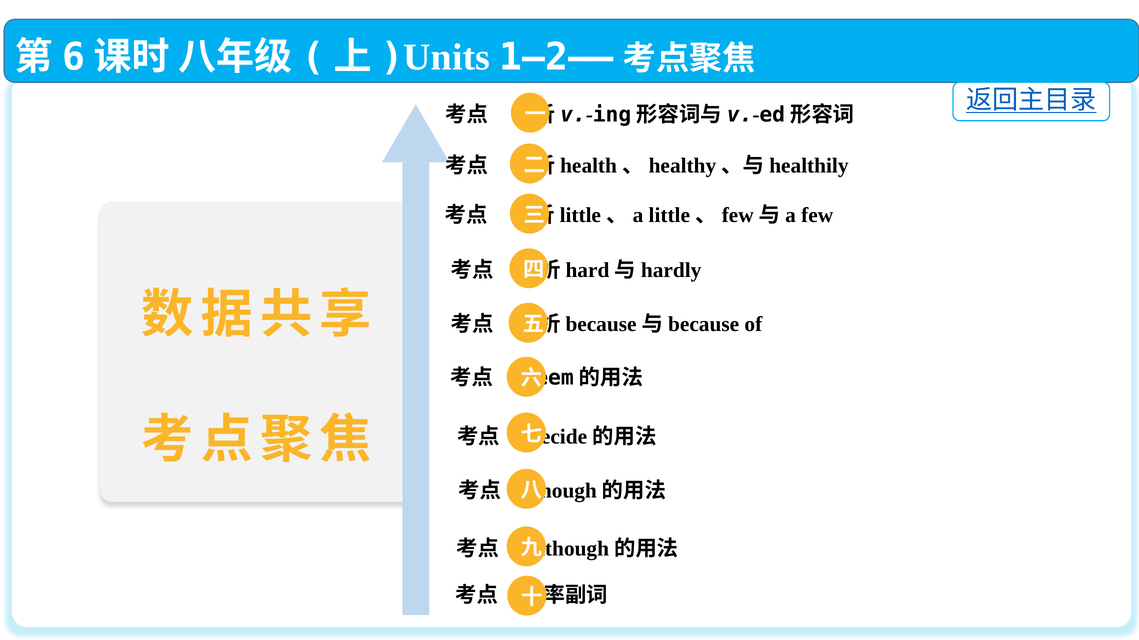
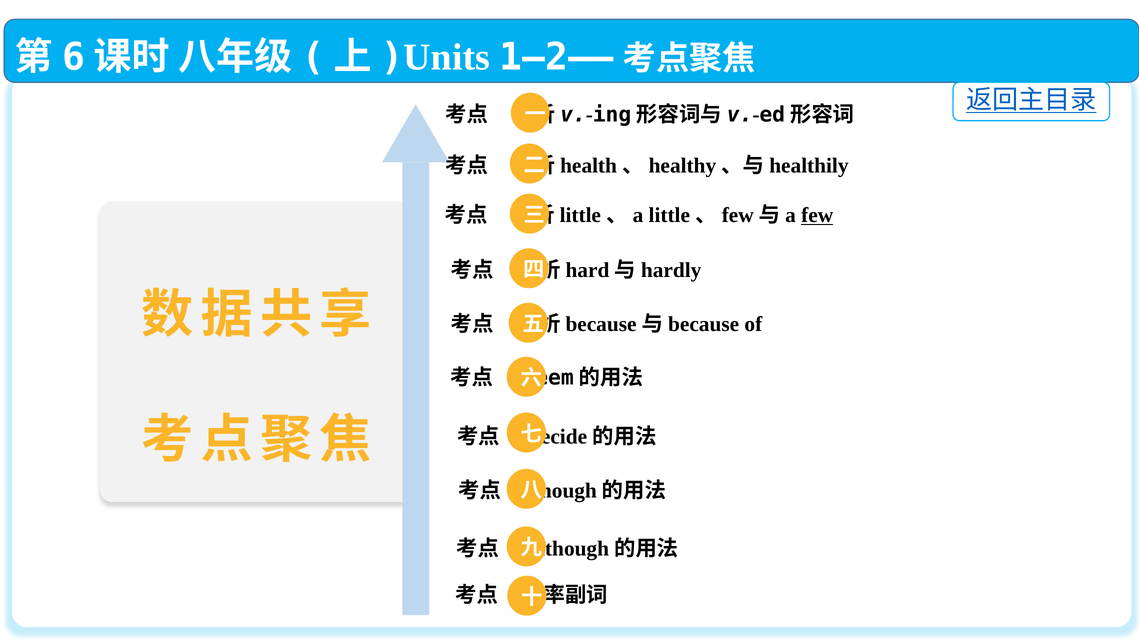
few underline: none -> present
